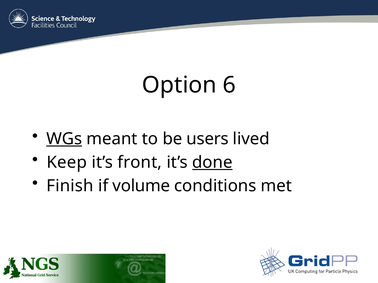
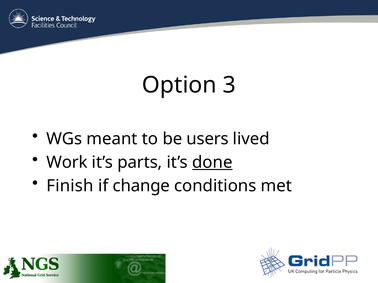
6: 6 -> 3
WGs underline: present -> none
Keep: Keep -> Work
front: front -> parts
volume: volume -> change
